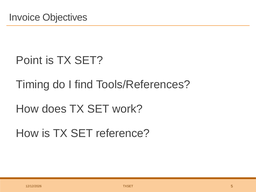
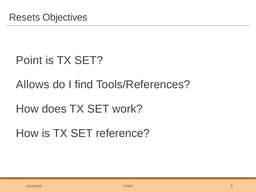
Invoice: Invoice -> Resets
Timing: Timing -> Allows
